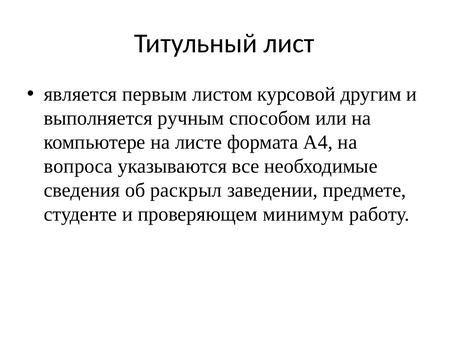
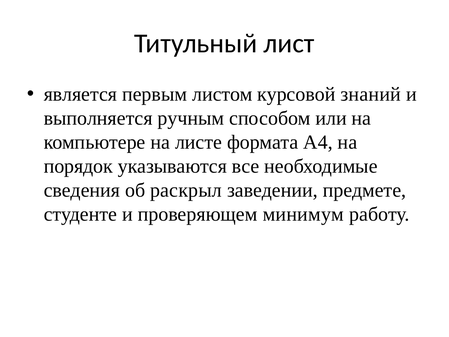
другим: другим -> знаний
вопроса: вопроса -> порядок
